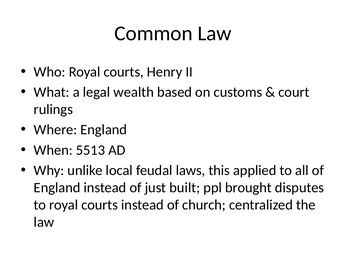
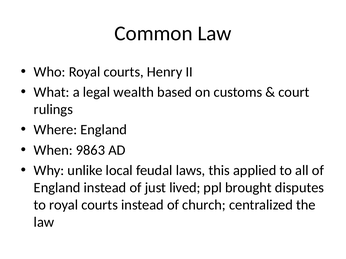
5513: 5513 -> 9863
built: built -> lived
